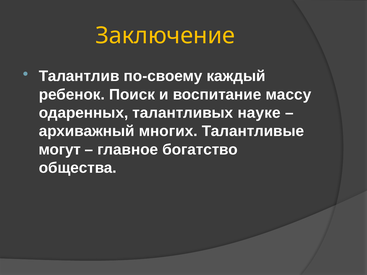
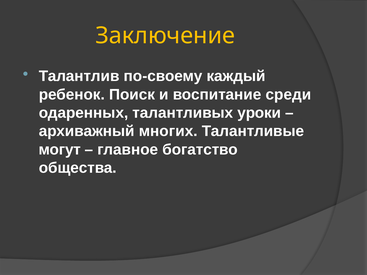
массу: массу -> среди
науке: науке -> уроки
